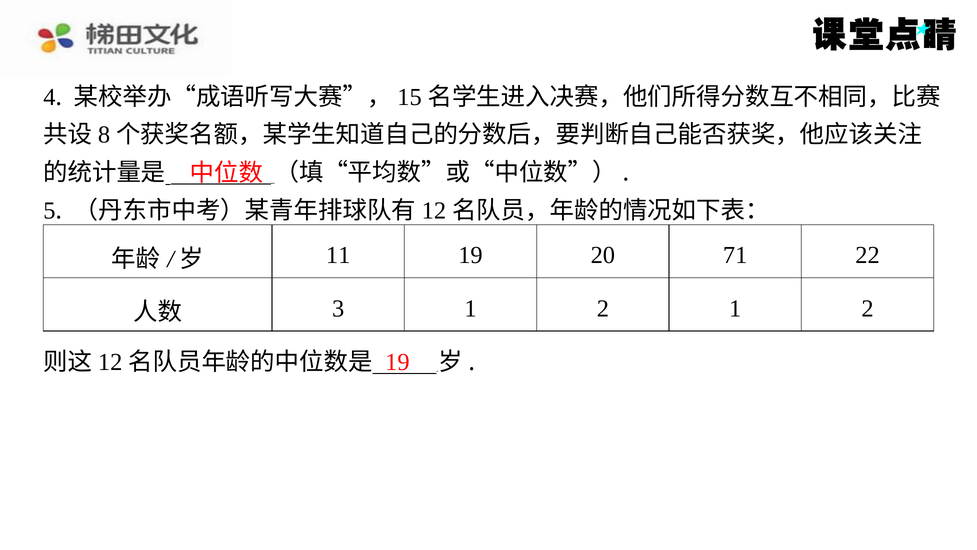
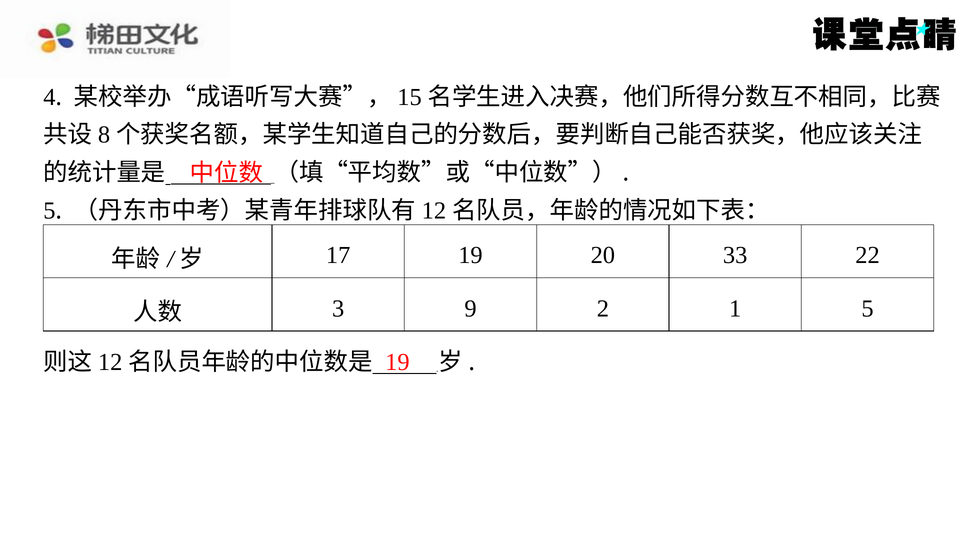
11: 11 -> 17
71: 71 -> 33
3 1: 1 -> 9
2 1 2: 2 -> 5
